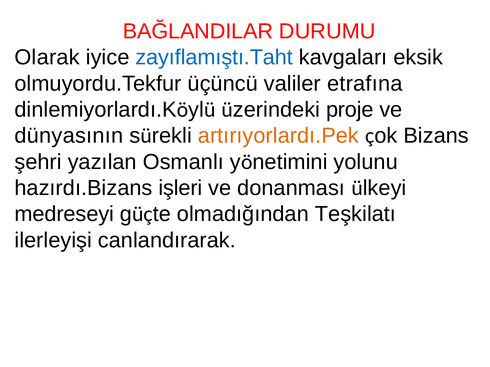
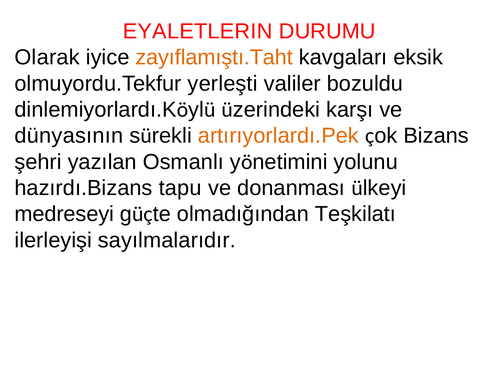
BAĞLANDILAR: BAĞLANDILAR -> EYALETLERIN
zayıflamıştı.Taht colour: blue -> orange
üçüncü: üçüncü -> yerleşti
etrafına: etrafına -> bozuldu
proje: proje -> karşı
işleri: işleri -> tapu
canlandırarak: canlandırarak -> sayılmalarıdır
